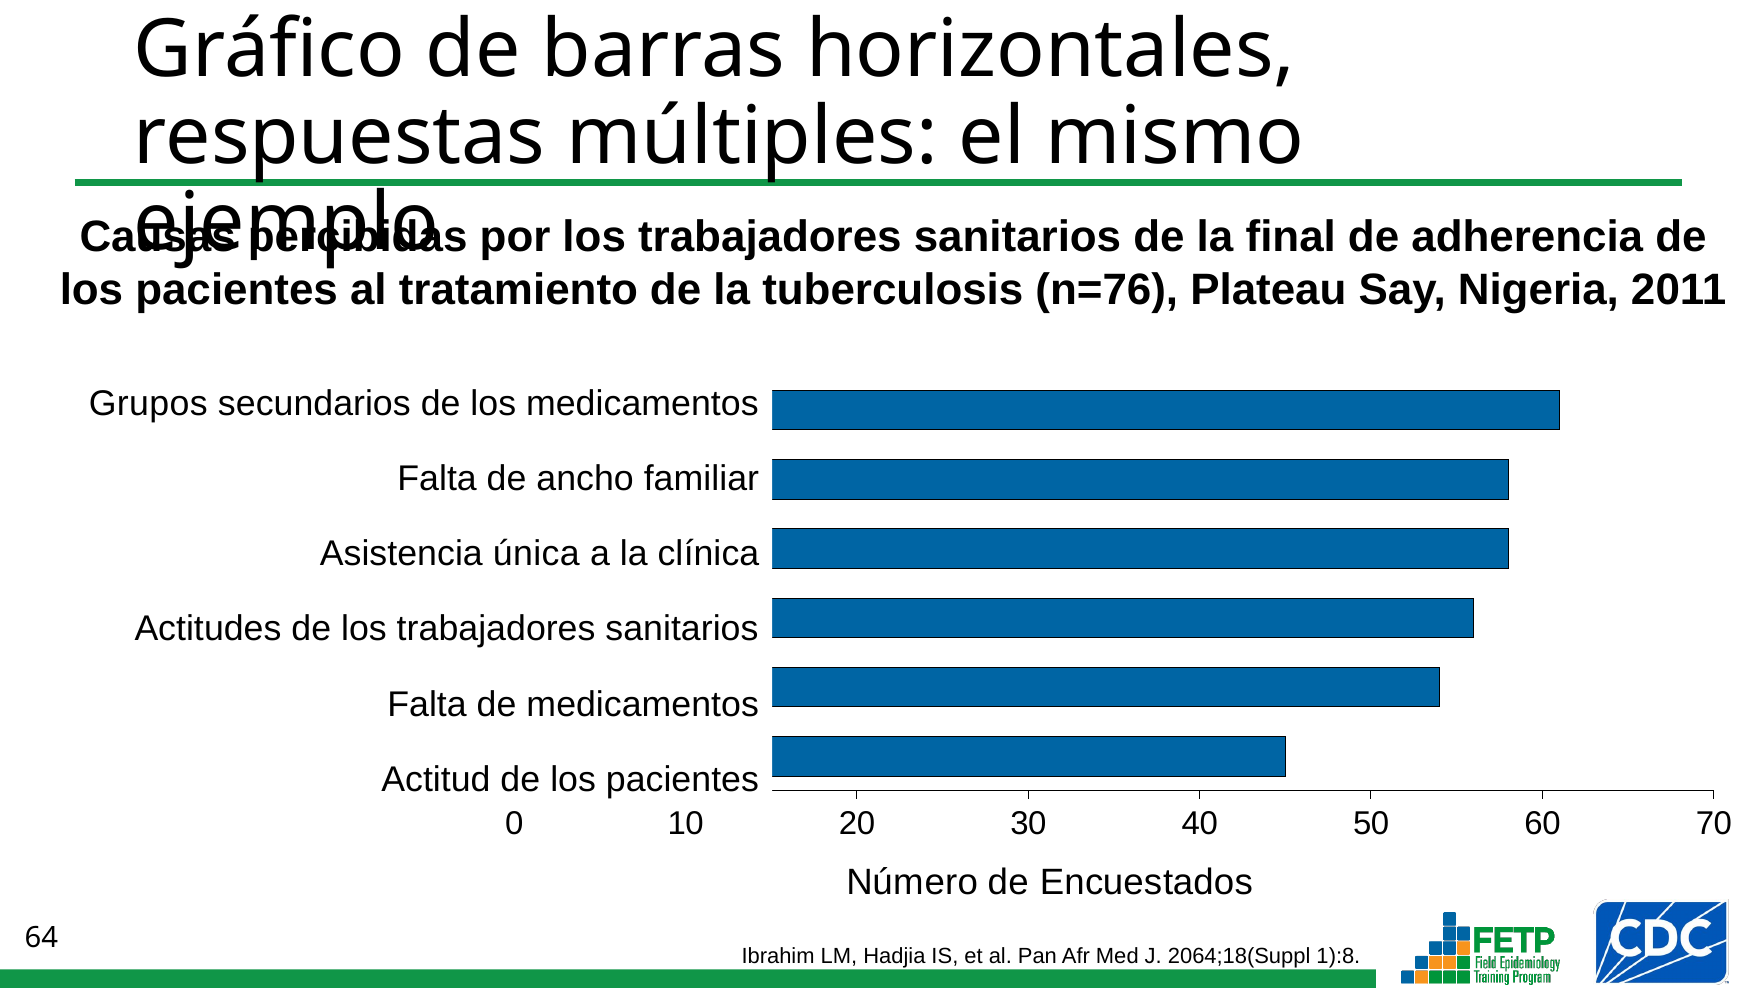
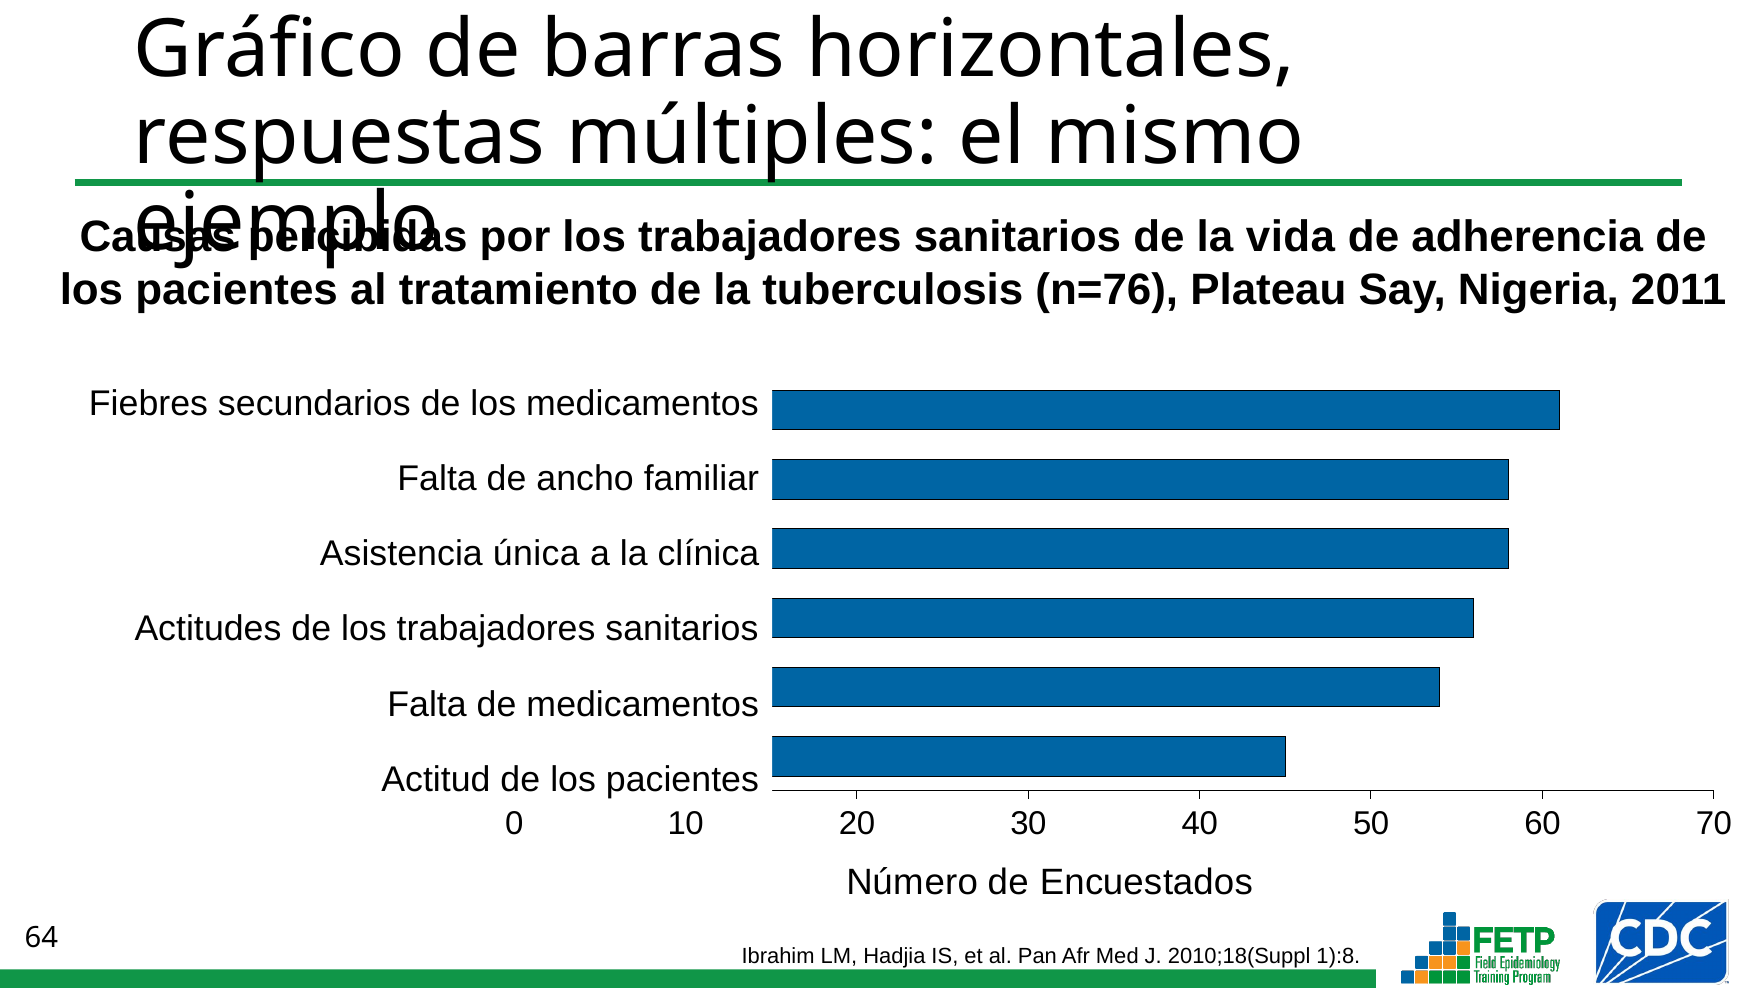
final: final -> vida
Grupos: Grupos -> Fiebres
2064;18(Suppl: 2064;18(Suppl -> 2010;18(Suppl
